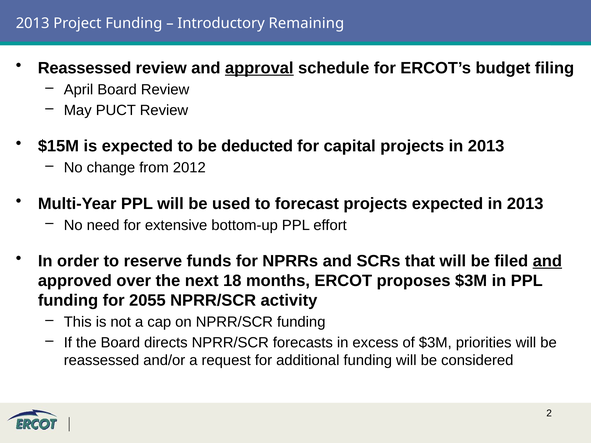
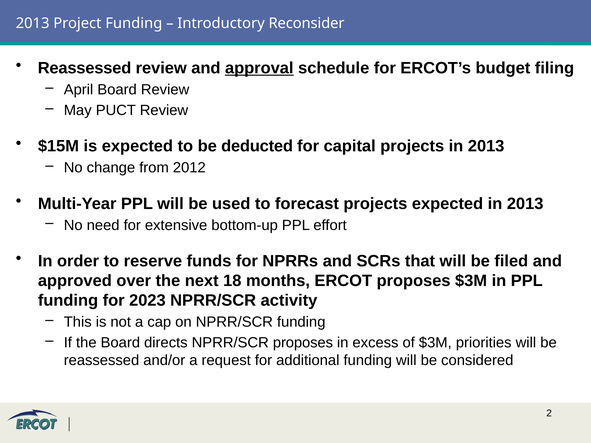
Remaining: Remaining -> Reconsider
and at (547, 261) underline: present -> none
2055: 2055 -> 2023
NPRR/SCR forecasts: forecasts -> proposes
